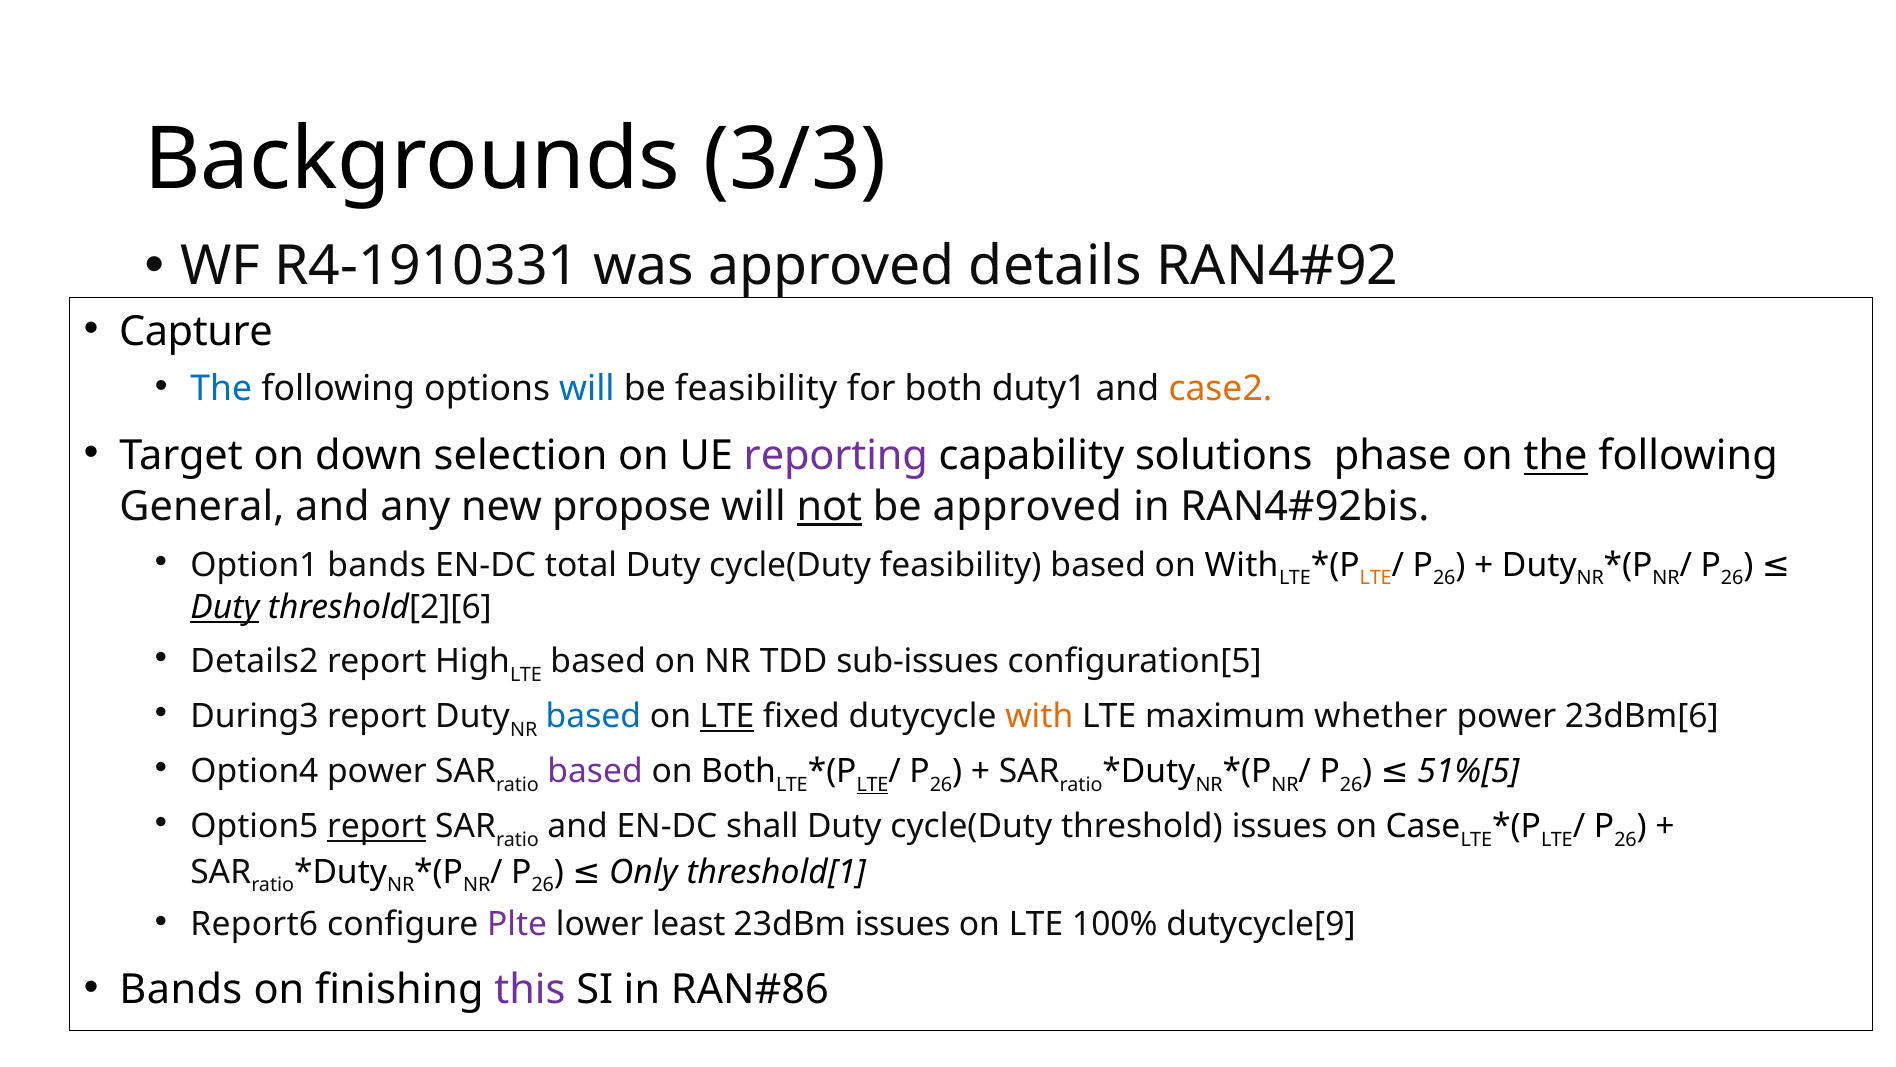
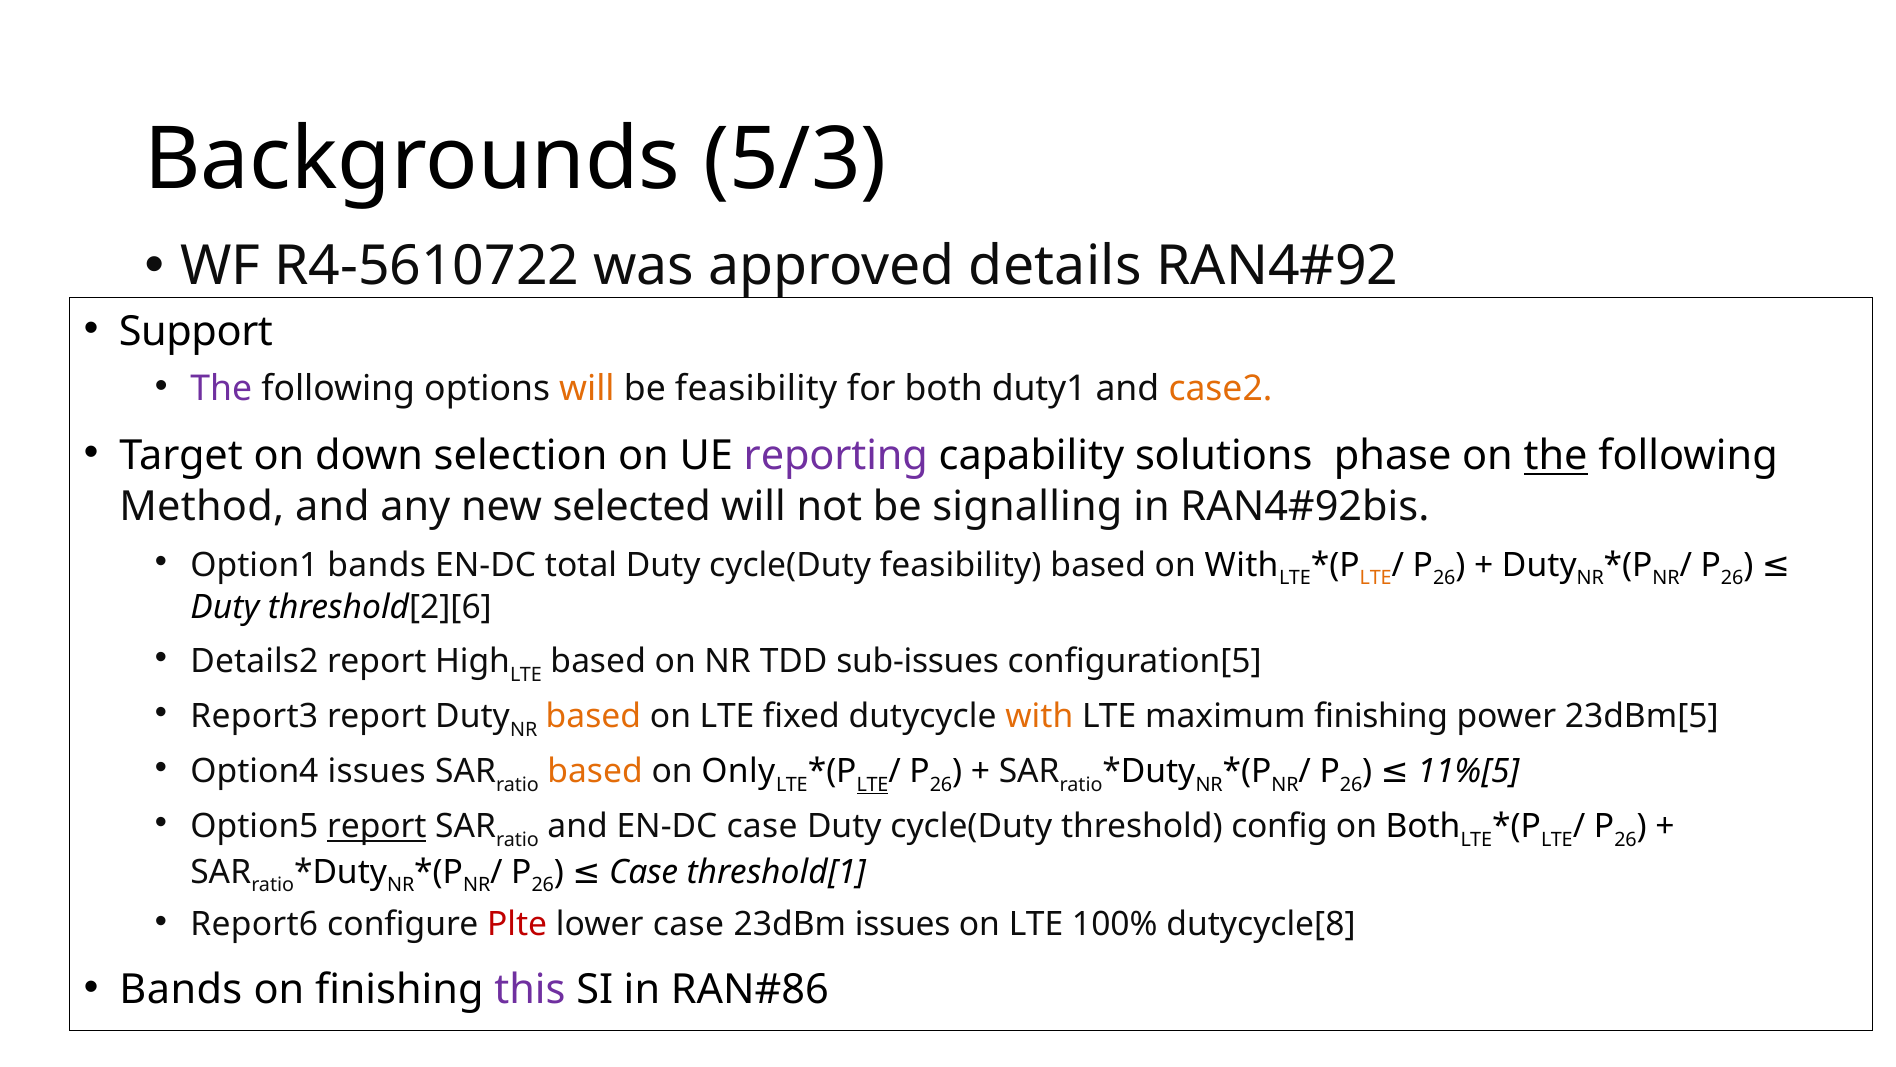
3/3: 3/3 -> 5/3
R4-1910331: R4-1910331 -> R4-5610722
Capture: Capture -> Support
The at (221, 389) colour: blue -> purple
will at (587, 389) colour: blue -> orange
General: General -> Method
propose: propose -> selected
not underline: present -> none
be approved: approved -> signalling
Duty at (225, 607) underline: present -> none
During3: During3 -> Report3
based at (593, 716) colour: blue -> orange
LTE at (727, 716) underline: present -> none
maximum whether: whether -> finishing
23dBm[6: 23dBm[6 -> 23dBm[5
Option4 power: power -> issues
based at (595, 771) colour: purple -> orange
on Both: Both -> Only
51%[5: 51%[5 -> 11%[5
EN-DC shall: shall -> case
threshold issues: issues -> config
on Case: Case -> Both
Only at (643, 871): Only -> Case
Plte colour: purple -> red
lower least: least -> case
dutycycle[9: dutycycle[9 -> dutycycle[8
